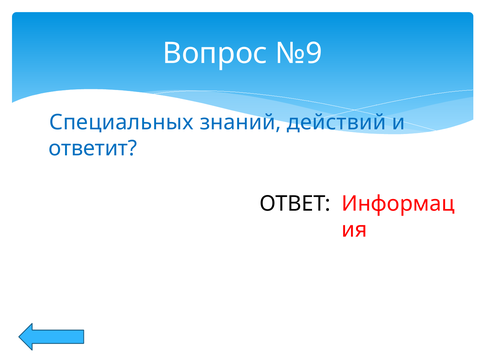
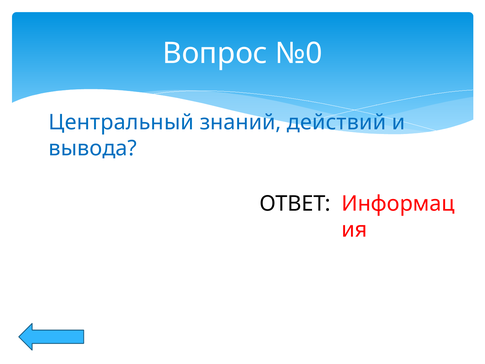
№9: №9 -> №0
Специальных: Специальных -> Центральный
ответит: ответит -> вывода
